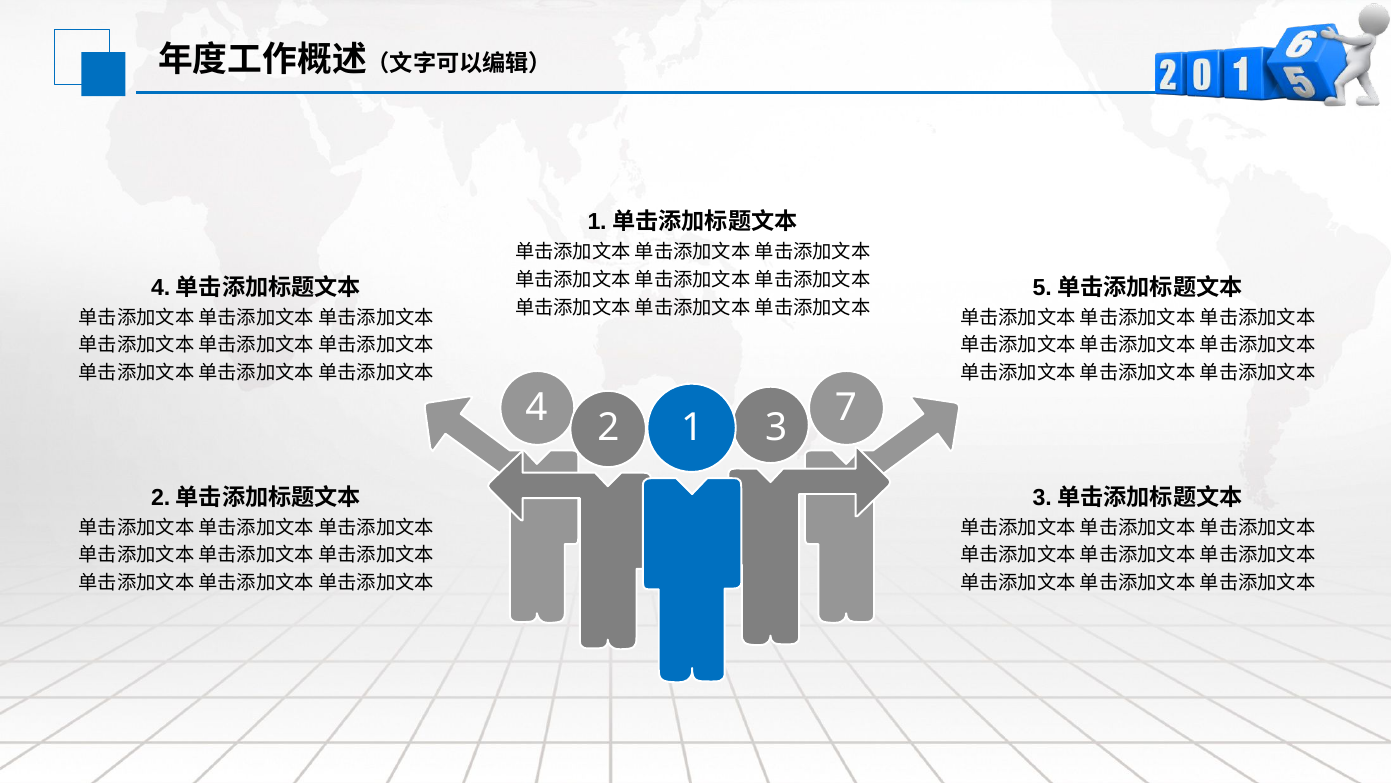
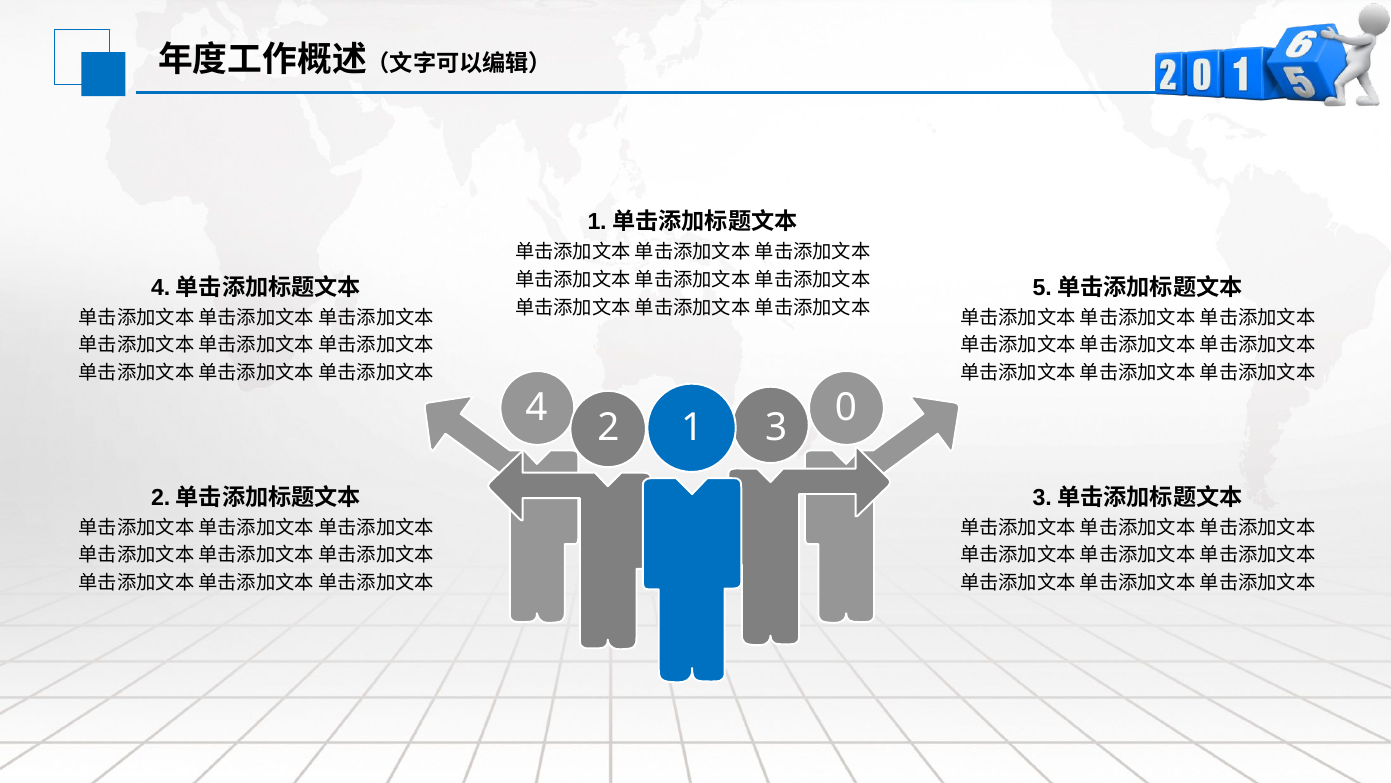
7: 7 -> 0
